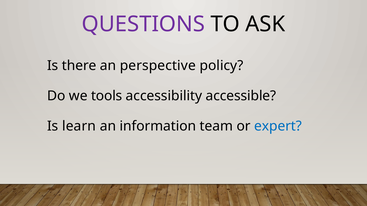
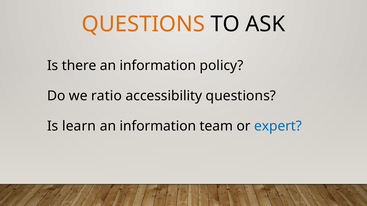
QUESTIONS at (143, 24) colour: purple -> orange
there an perspective: perspective -> information
tools: tools -> ratio
accessibility accessible: accessible -> questions
